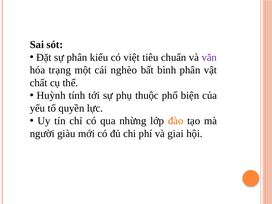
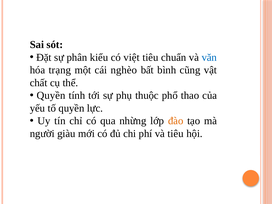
văn colour: purple -> blue
bình phân: phân -> cũng
Huỳnh at (51, 95): Huỳnh -> Quyền
biện: biện -> thao
và giai: giai -> tiêu
